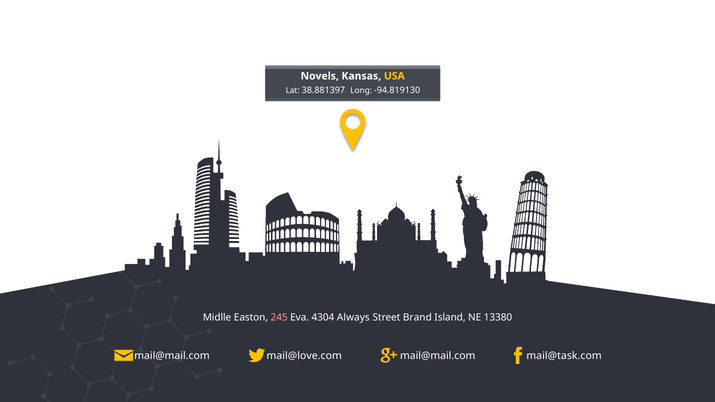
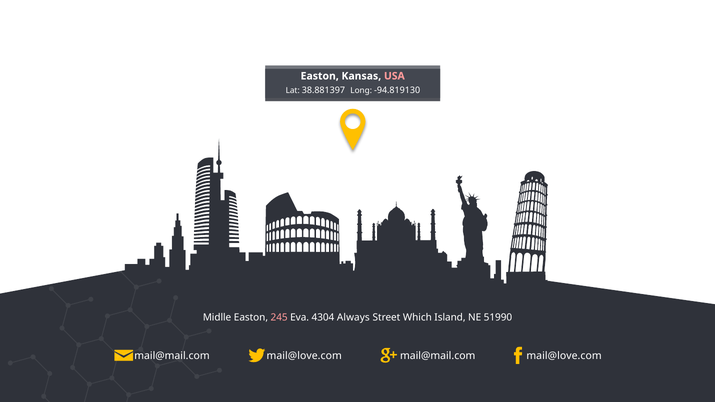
Novels at (320, 76): Novels -> Easton
USA colour: yellow -> pink
Brand: Brand -> Which
13380: 13380 -> 51990
mail@task.com at (564, 356): mail@task.com -> mail@love.com
